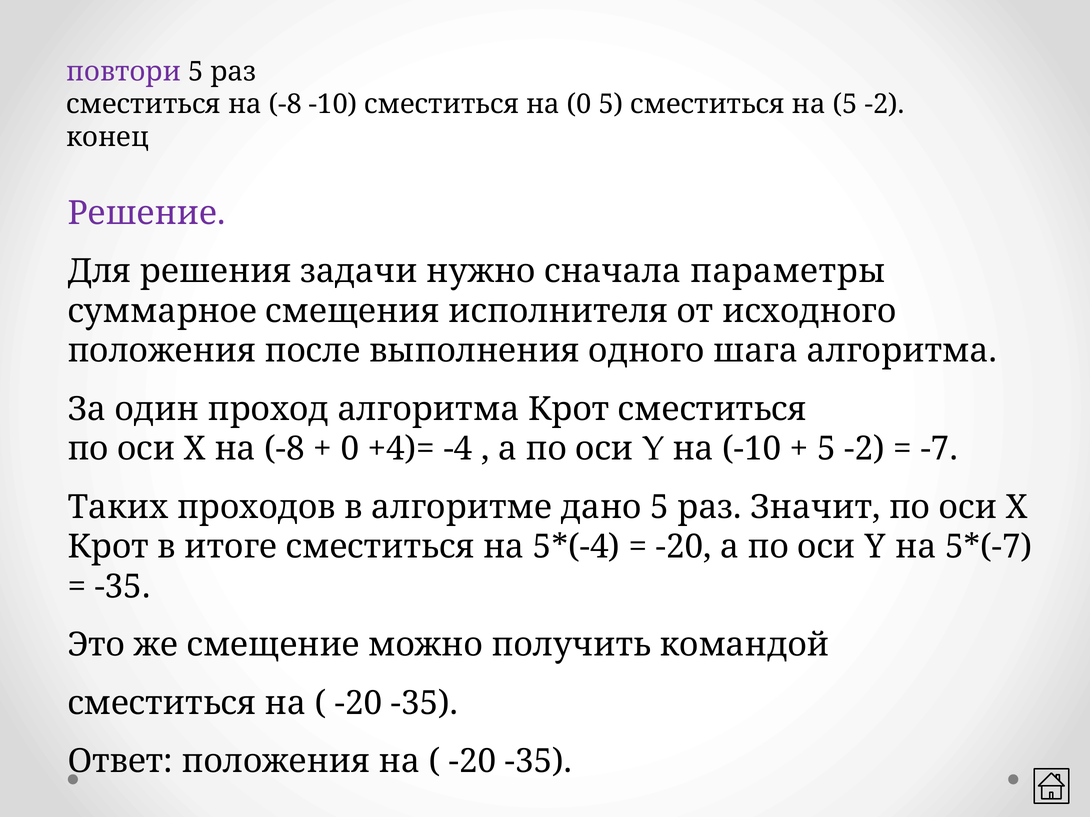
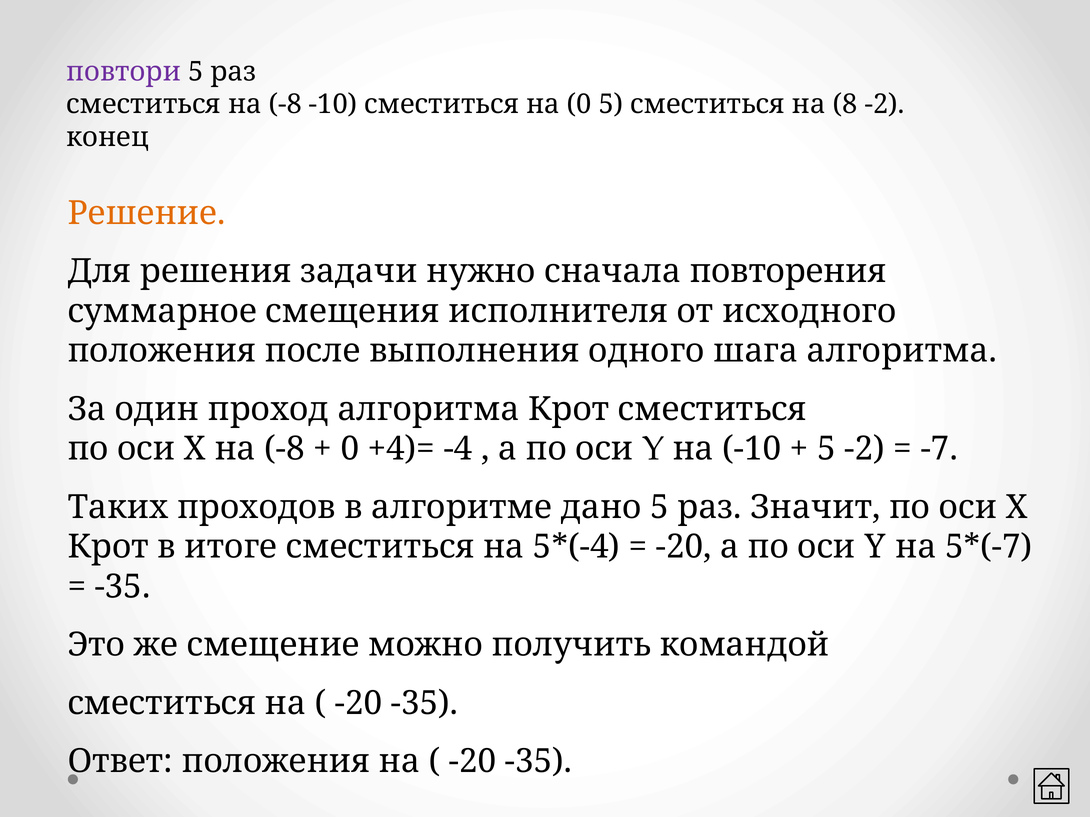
на 5: 5 -> 8
Решение colour: purple -> orange
параметры: параметры -> повторения
